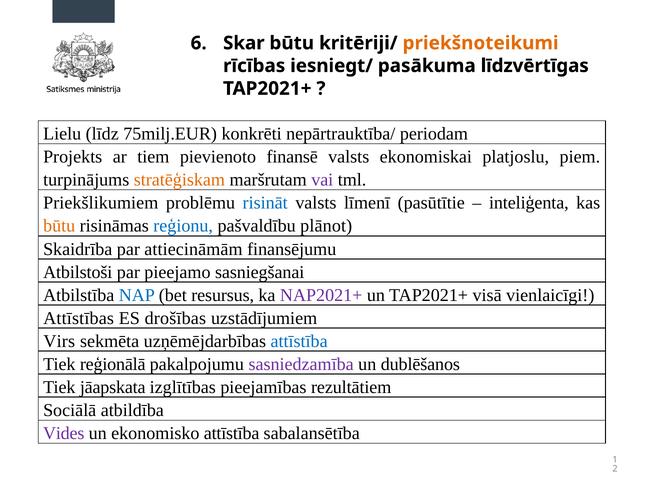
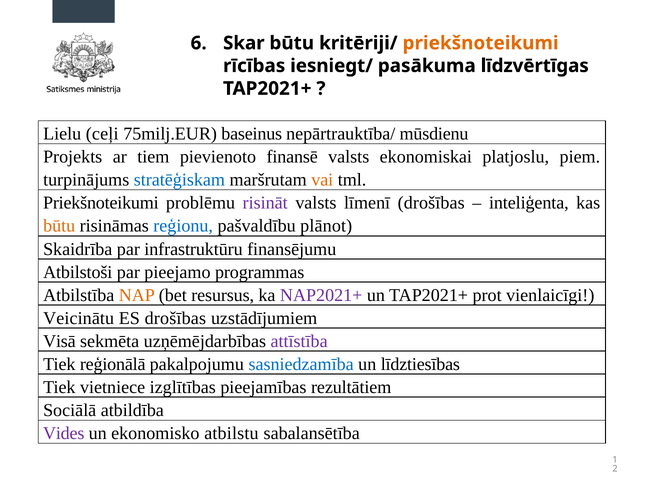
līdz: līdz -> ceļi
konkrēti: konkrēti -> baseinus
periodam: periodam -> mūsdienu
stratēģiskam colour: orange -> blue
vai colour: purple -> orange
Priekšlikumiem at (101, 203): Priekšlikumiem -> Priekšnoteikumi
risināt colour: blue -> purple
līmenī pasūtītie: pasūtītie -> drošības
attiecināmām: attiecināmām -> infrastruktūru
sasniegšanai: sasniegšanai -> programmas
NAP colour: blue -> orange
visā: visā -> prot
Attīstības: Attīstības -> Veicinātu
Virs: Virs -> Visā
attīstība at (299, 341) colour: blue -> purple
sasniedzamība colour: purple -> blue
dublēšanos: dublēšanos -> līdztiesības
jāapskata: jāapskata -> vietniece
ekonomisko attīstība: attīstība -> atbilstu
